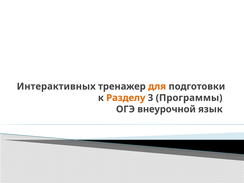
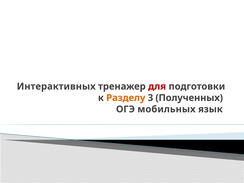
для colour: orange -> red
Программы: Программы -> Полученных
внеурочной: внеурочной -> мобильных
